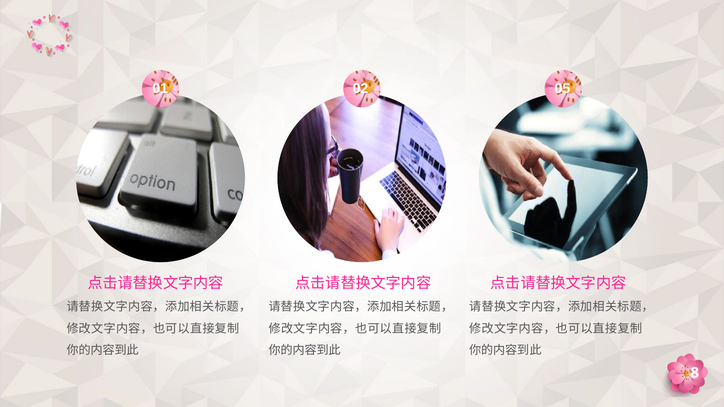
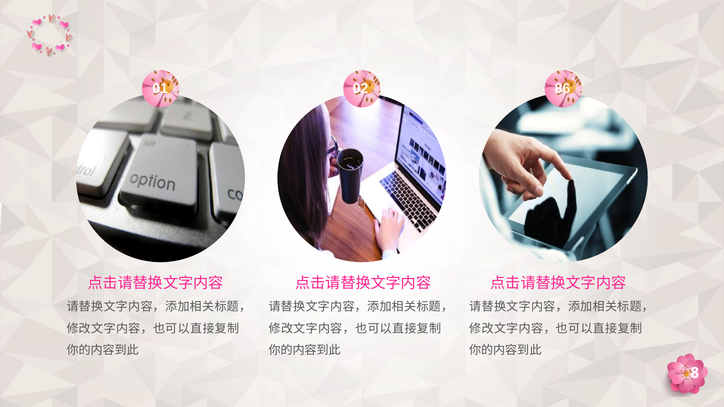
05: 05 -> 86
